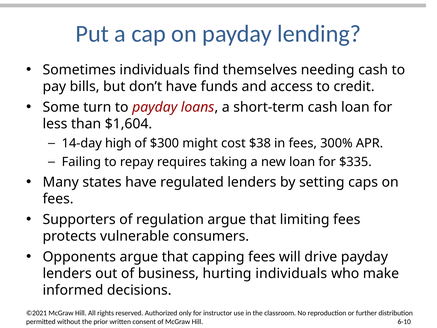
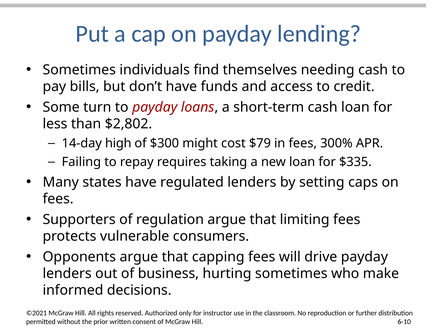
$1,604: $1,604 -> $2,802
$38: $38 -> $79
hurting individuals: individuals -> sometimes
